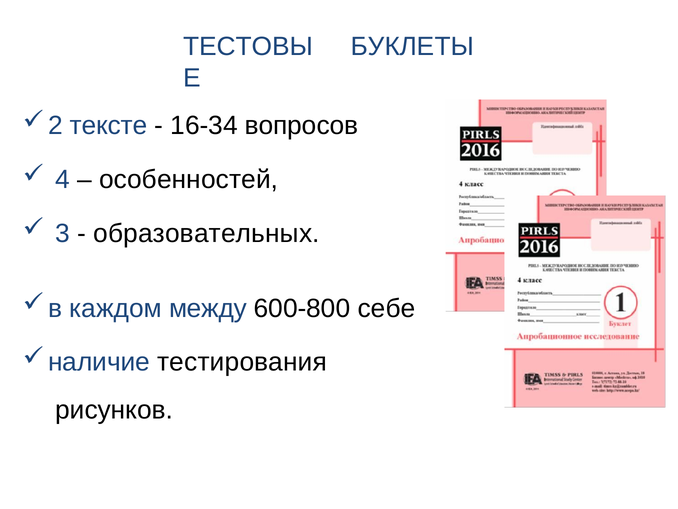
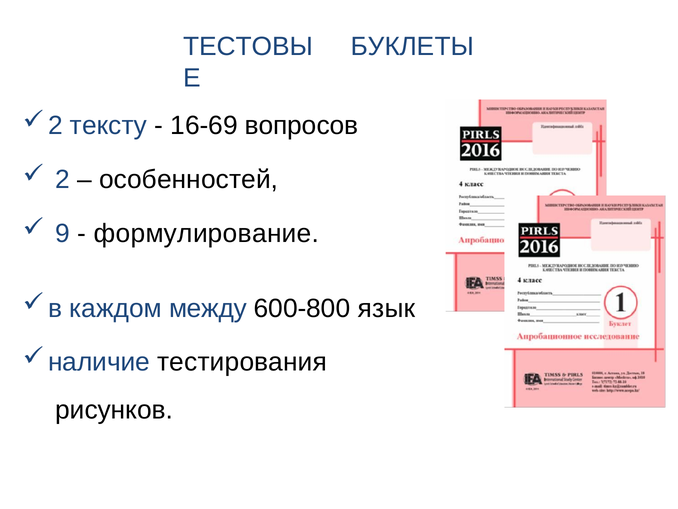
тексте: тексте -> тексту
16-34: 16-34 -> 16-69
4: 4 -> 2
3: 3 -> 9
образовательных: образовательных -> формулирование
себе: себе -> язык
